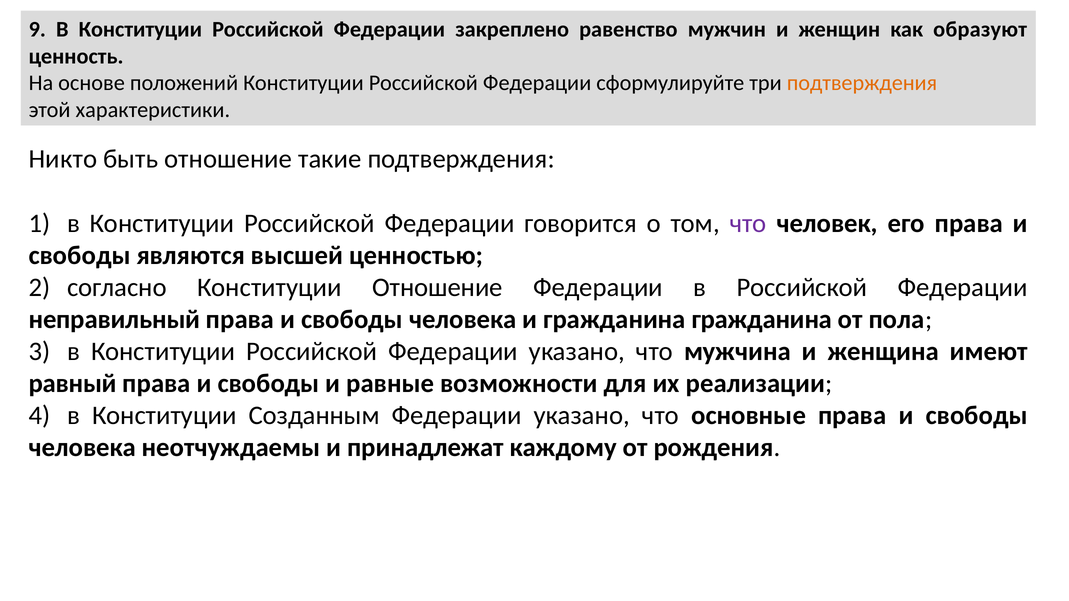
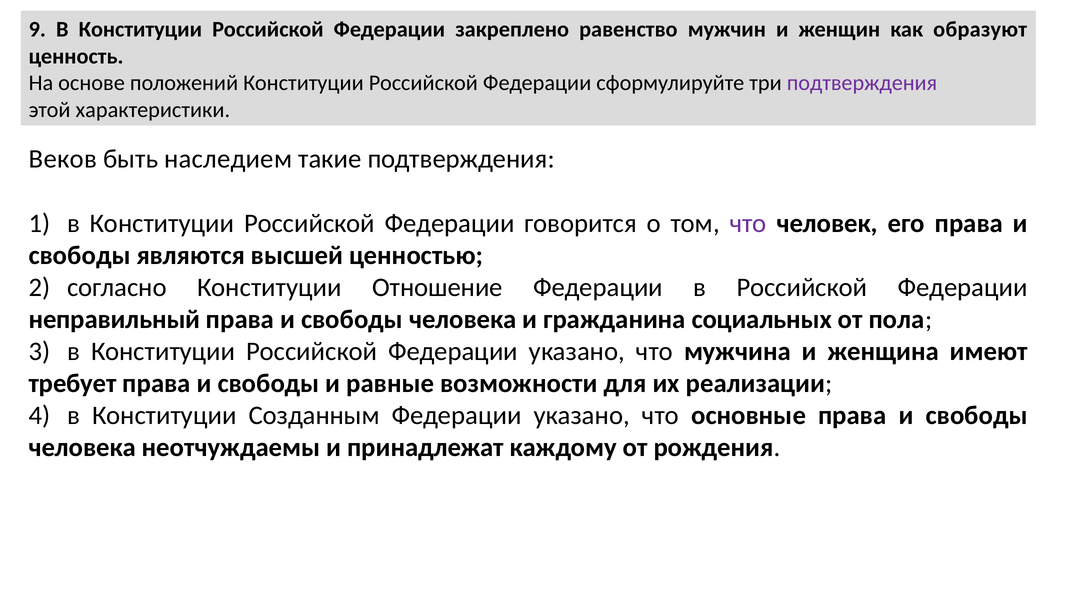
подтверждения at (862, 83) colour: orange -> purple
Никто: Никто -> Веков
быть отношение: отношение -> наследием
гражданина гражданина: гражданина -> социальных
равный: равный -> требует
